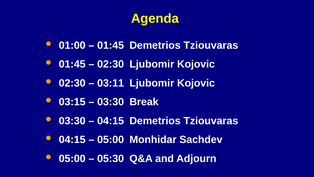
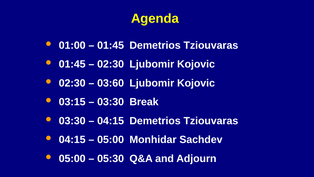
03:11: 03:11 -> 03:60
